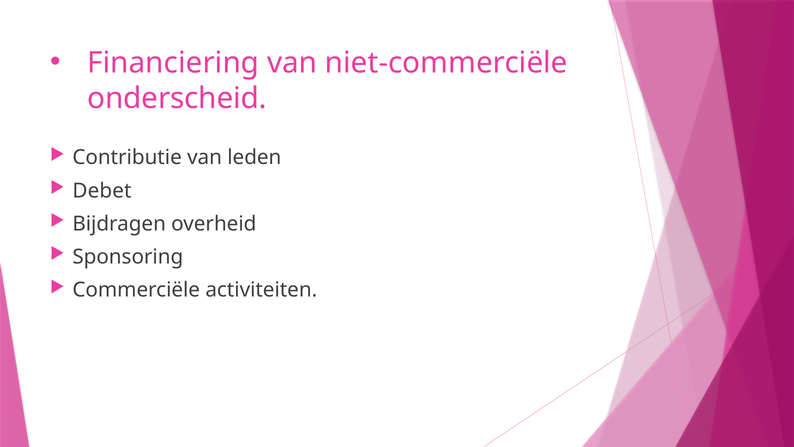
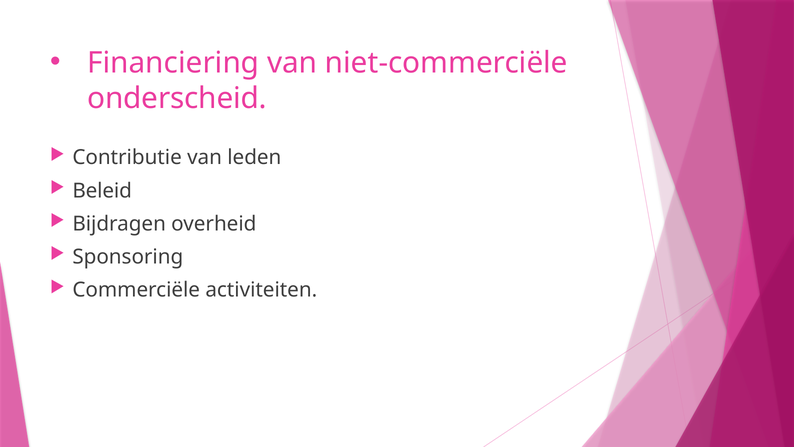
Debet: Debet -> Beleid
